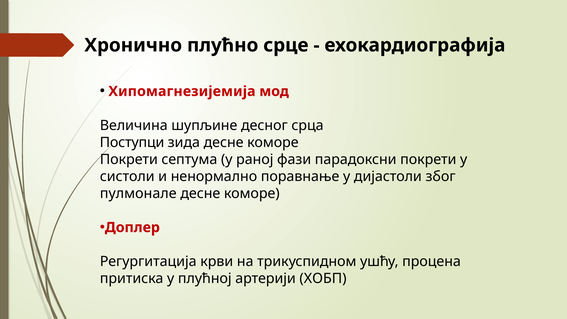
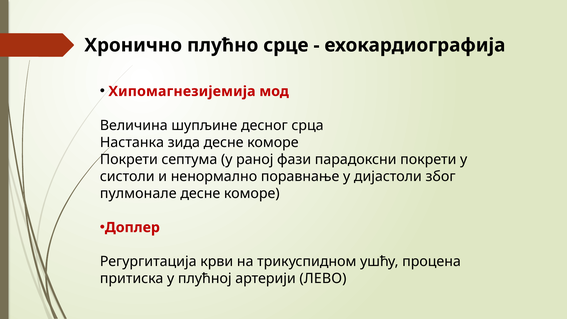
Поступци: Поступци -> Настанка
ХОБП: ХОБП -> ЛЕВО
